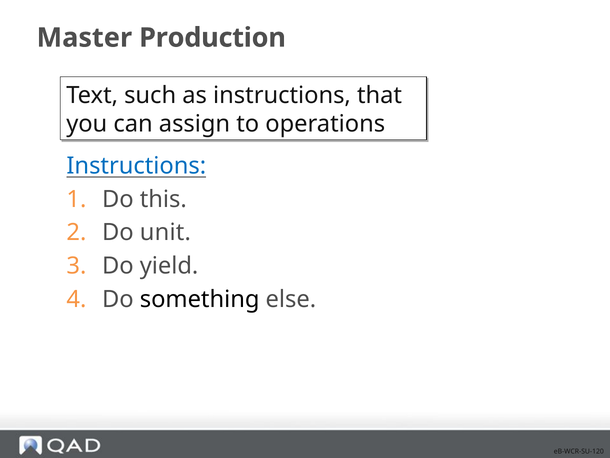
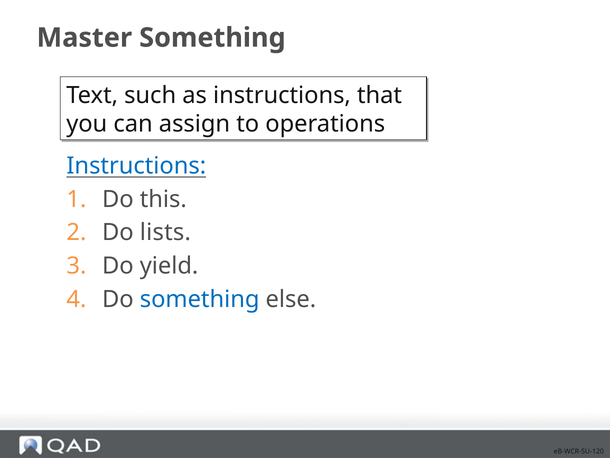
Master Production: Production -> Something
unit: unit -> lists
something at (200, 299) colour: black -> blue
